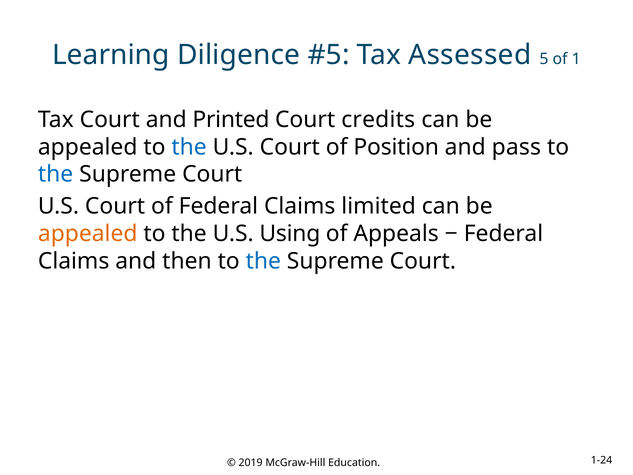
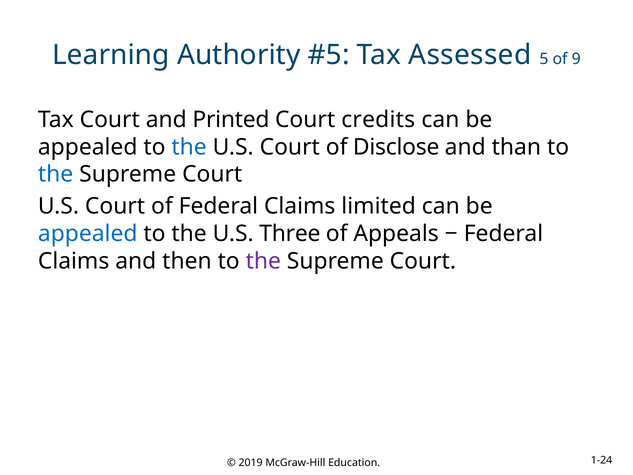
Diligence: Diligence -> Authority
1: 1 -> 9
Position: Position -> Disclose
pass: pass -> than
appealed at (88, 234) colour: orange -> blue
Using: Using -> Three
the at (263, 261) colour: blue -> purple
